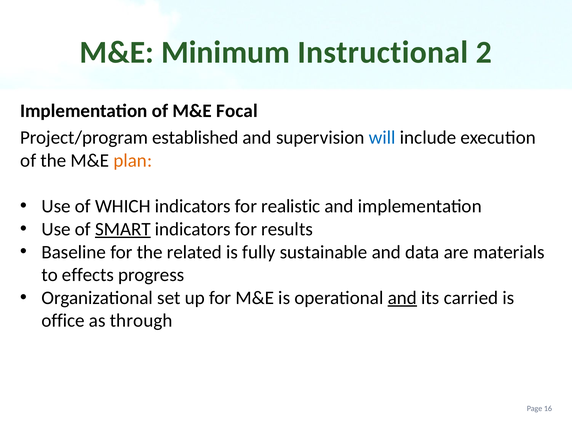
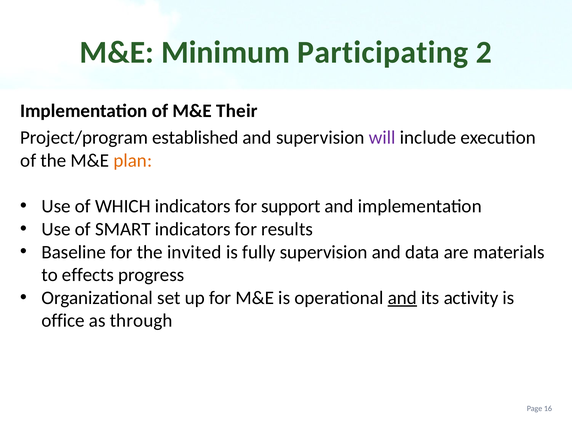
Instructional: Instructional -> Participating
Focal: Focal -> Their
will colour: blue -> purple
realistic: realistic -> support
SMART underline: present -> none
related: related -> invited
fully sustainable: sustainable -> supervision
carried: carried -> activity
